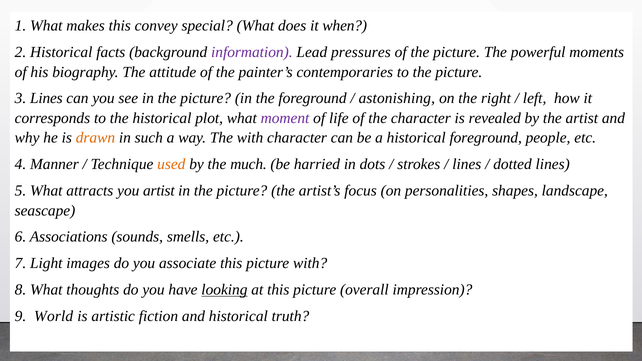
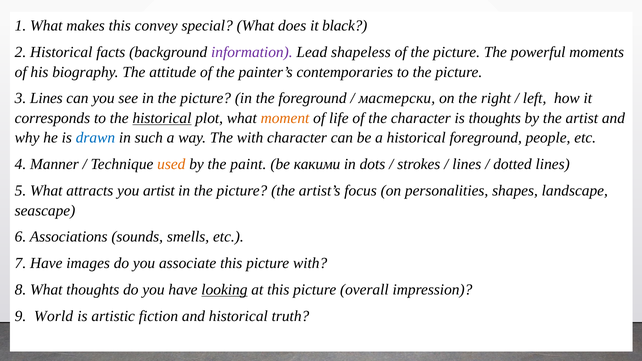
when: when -> black
pressures: pressures -> shapeless
astonishing: astonishing -> мастерски
historical at (162, 118) underline: none -> present
moment colour: purple -> orange
is revealed: revealed -> thoughts
drawn colour: orange -> blue
much: much -> paint
harried: harried -> какими
7 Light: Light -> Have
